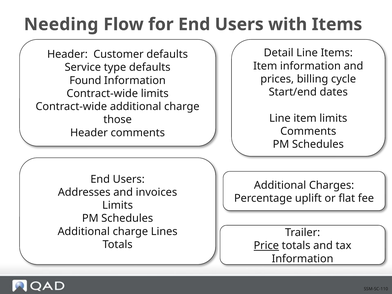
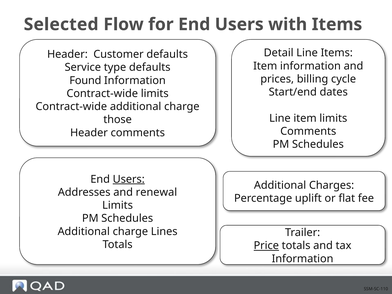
Needing: Needing -> Selected
Users at (129, 179) underline: none -> present
invoices: invoices -> renewal
